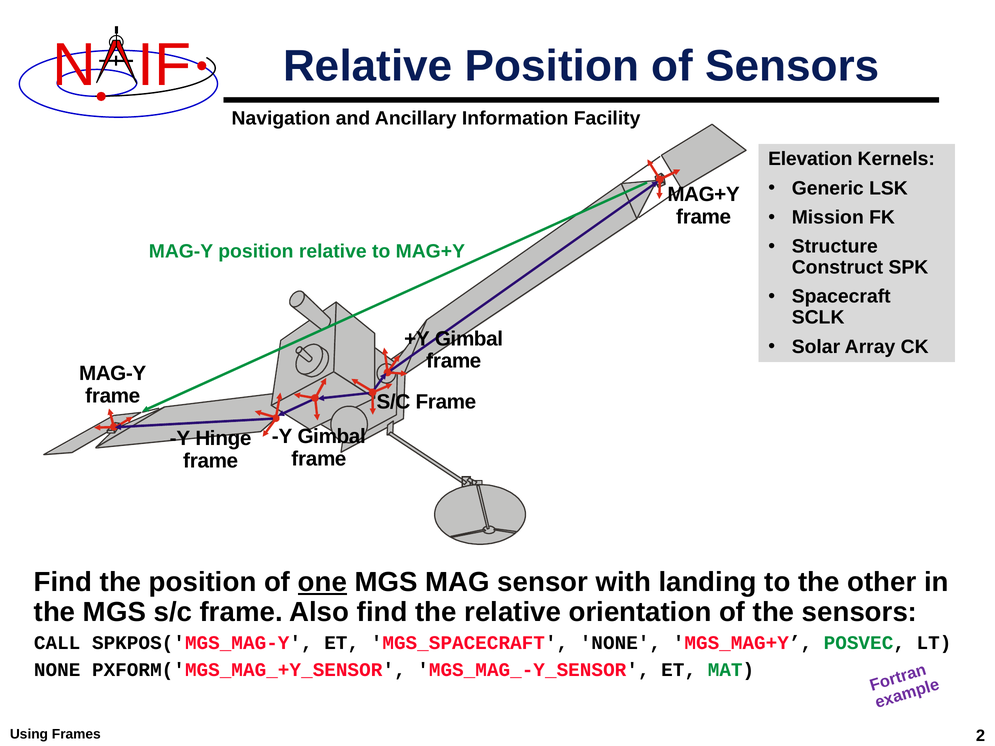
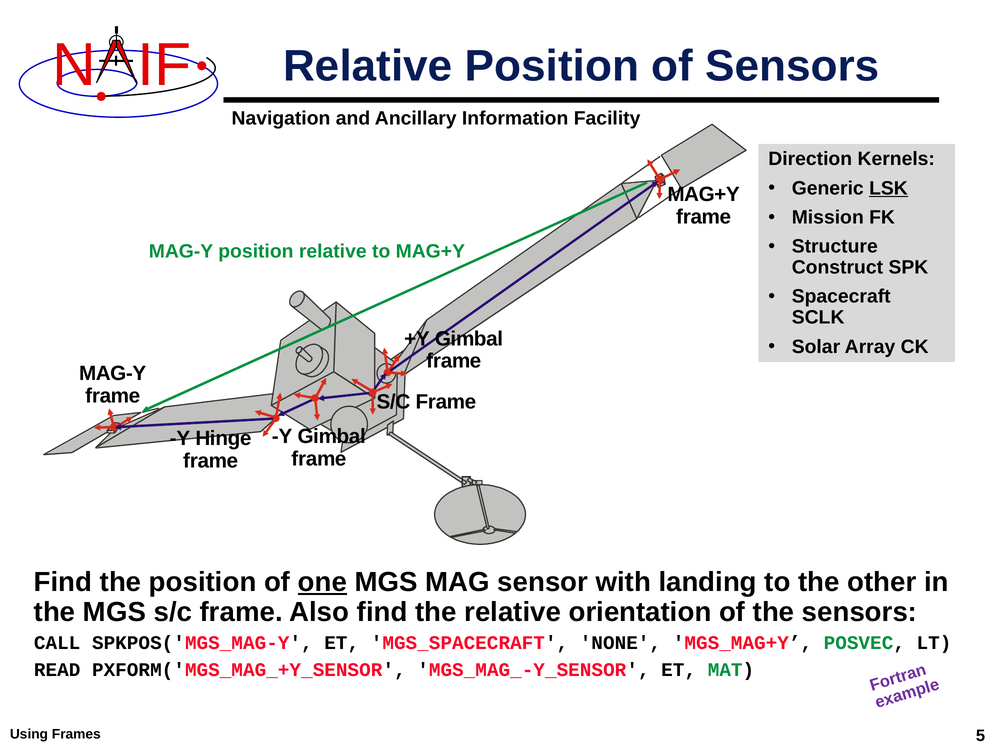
Elevation: Elevation -> Direction
LSK underline: none -> present
NONE at (57, 670): NONE -> READ
2: 2 -> 5
